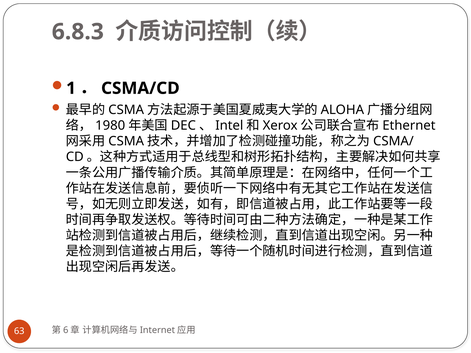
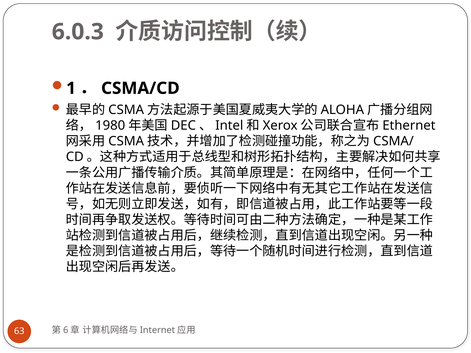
6.8.3: 6.8.3 -> 6.0.3
